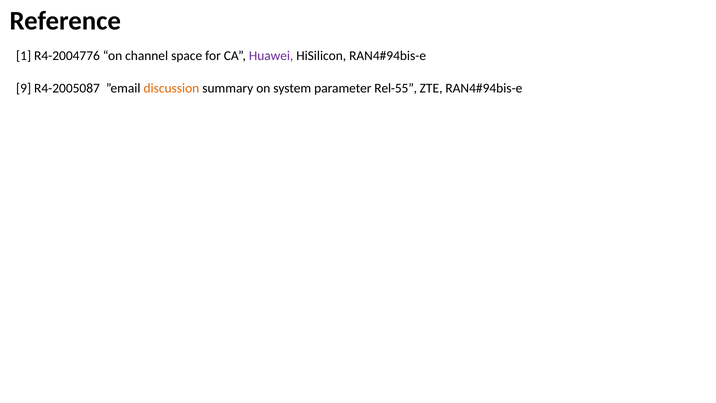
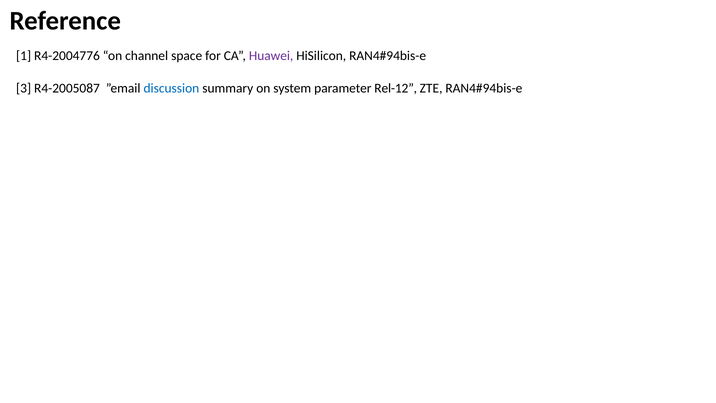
9: 9 -> 3
discussion colour: orange -> blue
Rel-55: Rel-55 -> Rel-12
